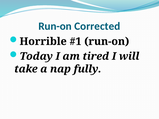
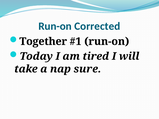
Horrible: Horrible -> Together
fully: fully -> sure
